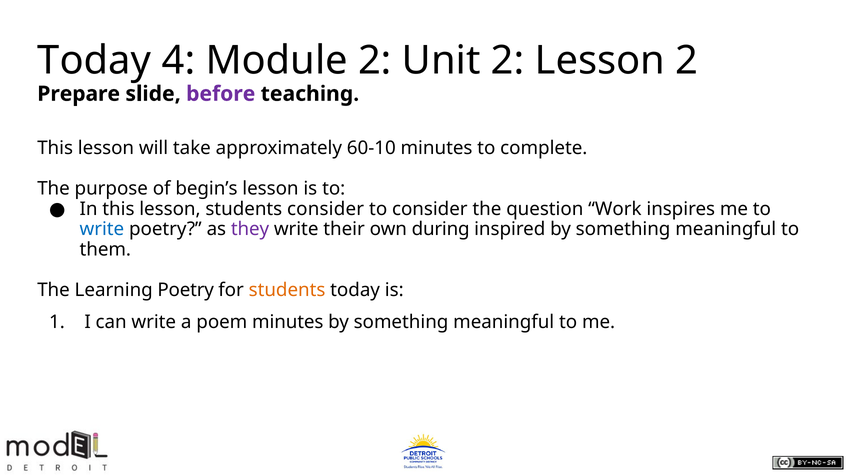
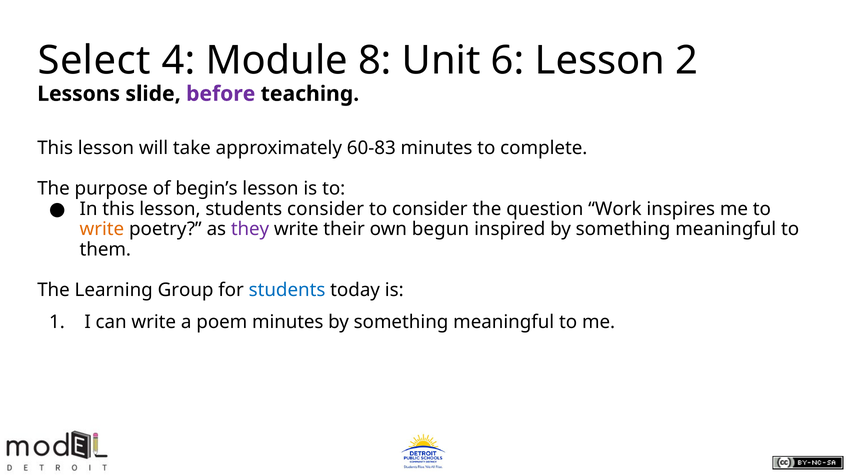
Today at (94, 61): Today -> Select
Module 2: 2 -> 8
Unit 2: 2 -> 6
Prepare: Prepare -> Lessons
60-10: 60-10 -> 60-83
write at (102, 229) colour: blue -> orange
during: during -> begun
Learning Poetry: Poetry -> Group
students at (287, 290) colour: orange -> blue
